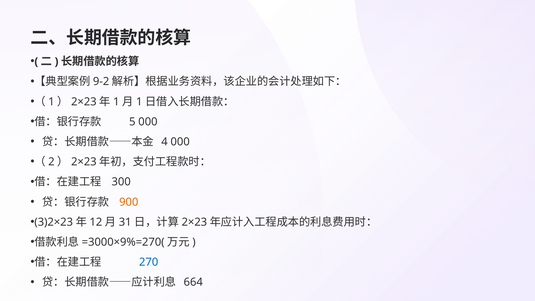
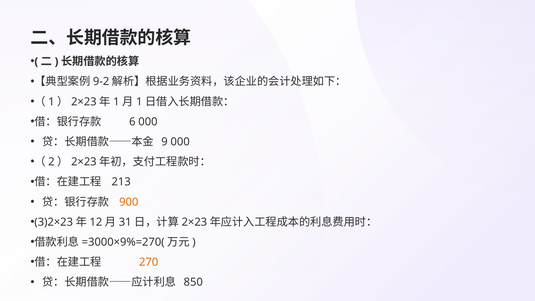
5: 5 -> 6
4: 4 -> 9
300: 300 -> 213
270 colour: blue -> orange
664: 664 -> 850
